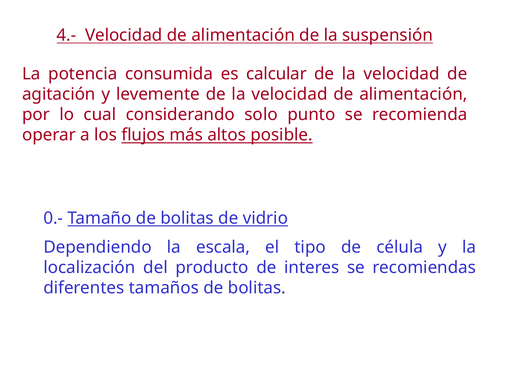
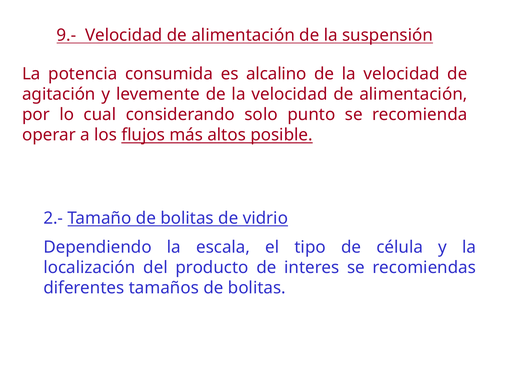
4.-: 4.- -> 9.-
calcular: calcular -> alcalino
0.-: 0.- -> 2.-
